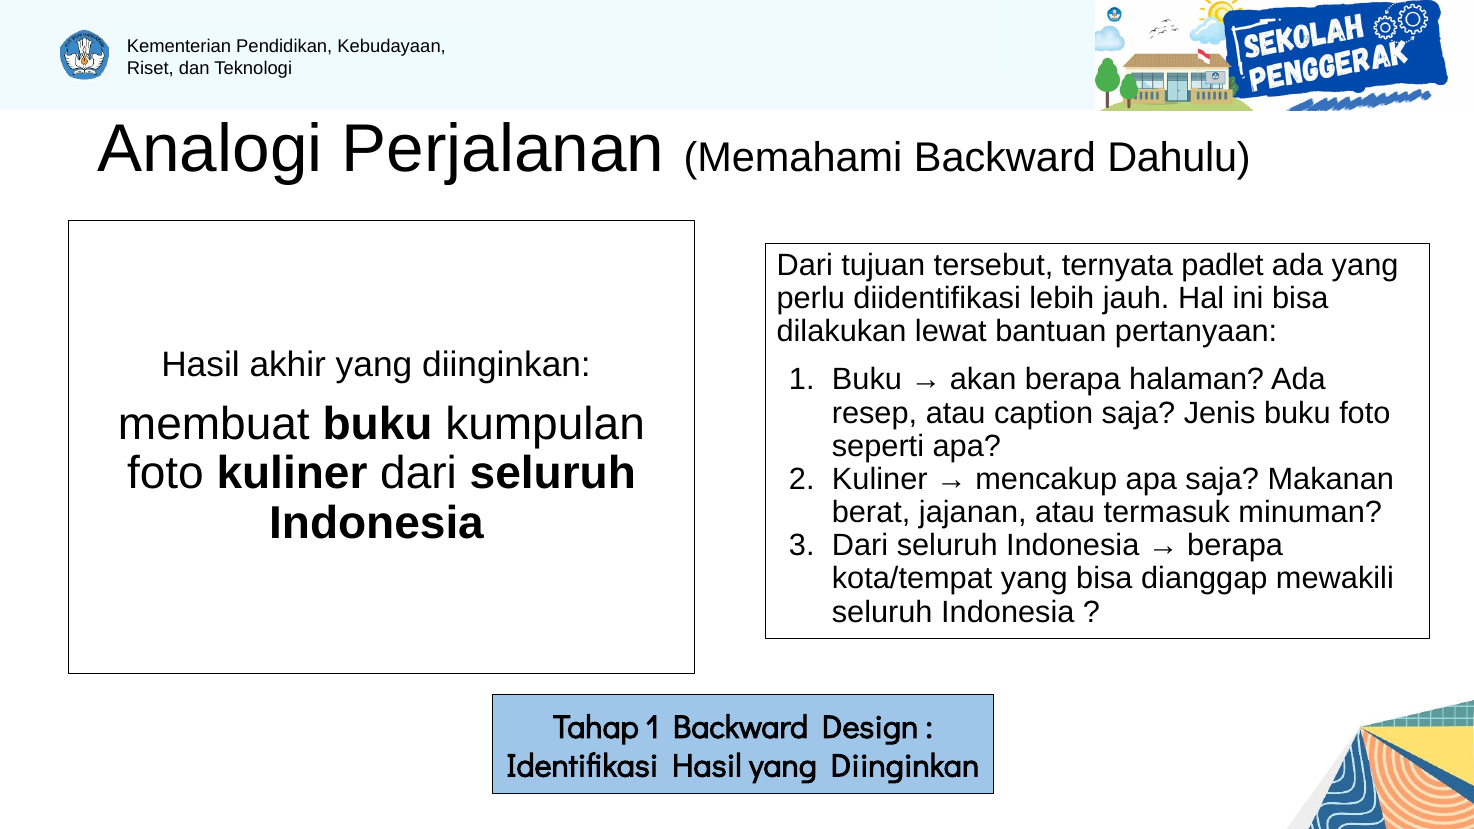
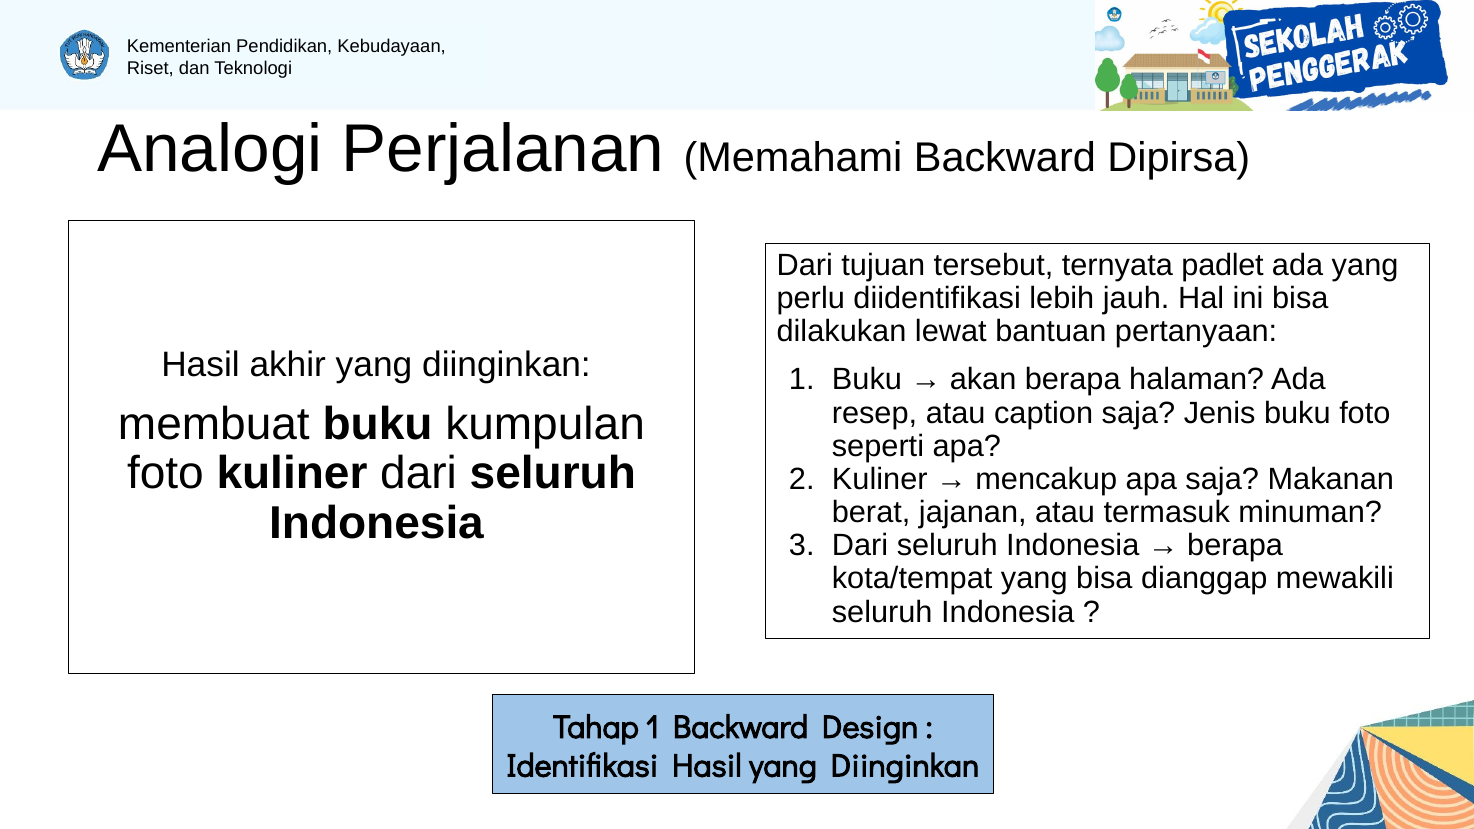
Dahulu: Dahulu -> Dipirsa
